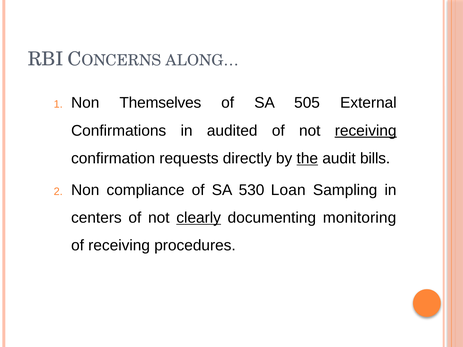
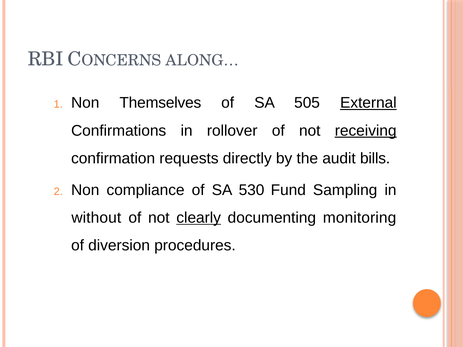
External underline: none -> present
audited: audited -> rollover
the underline: present -> none
Loan: Loan -> Fund
centers: centers -> without
of receiving: receiving -> diversion
